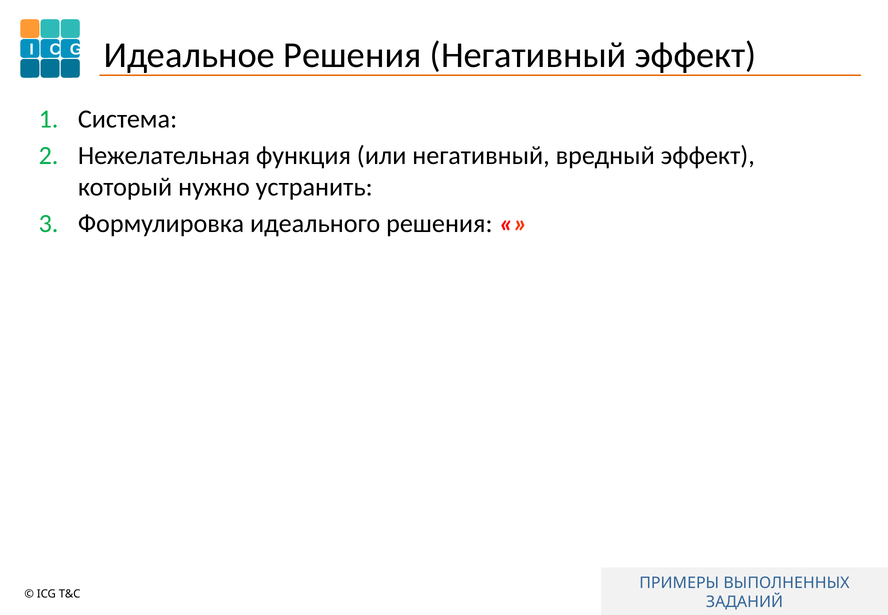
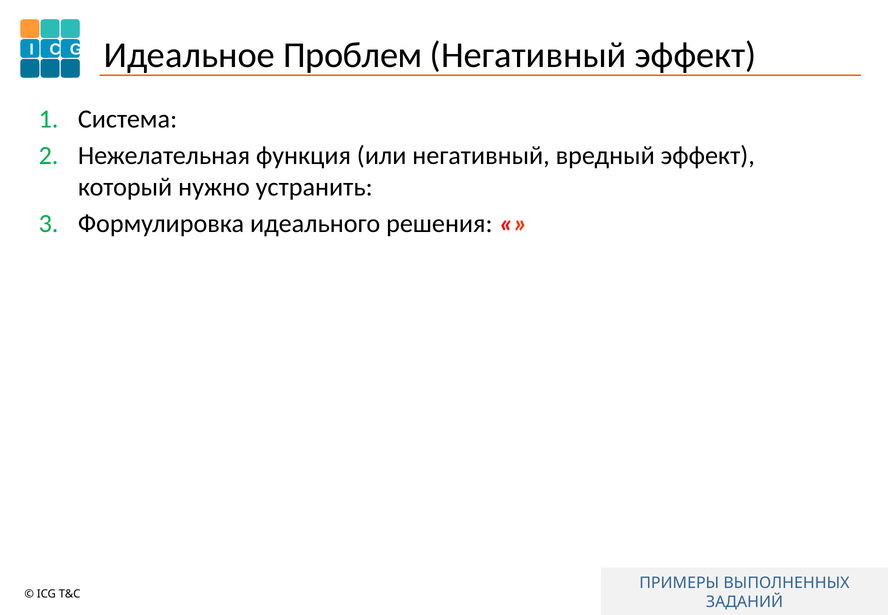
Идеальное Решения: Решения -> Проблем
